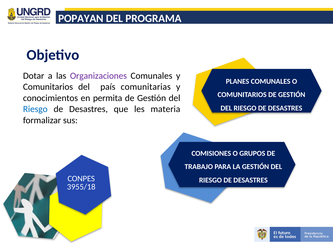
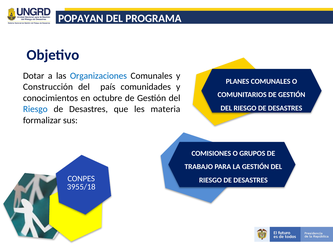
Organizaciones colour: purple -> blue
Comunitarios at (48, 87): Comunitarios -> Construcción
comunitarias: comunitarias -> comunidades
permita: permita -> octubre
